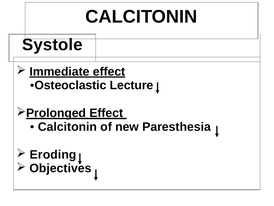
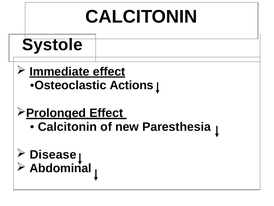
Lecture: Lecture -> Actions
Eroding: Eroding -> Disease
Objectives: Objectives -> Abdominal
